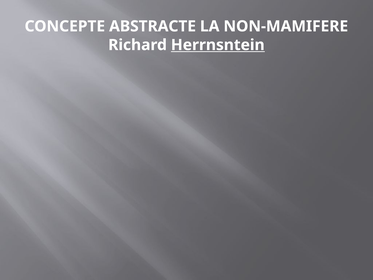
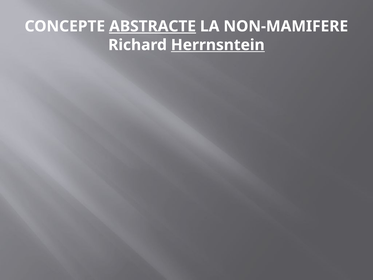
ABSTRACTE underline: none -> present
